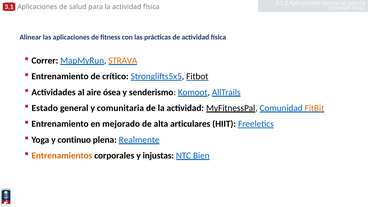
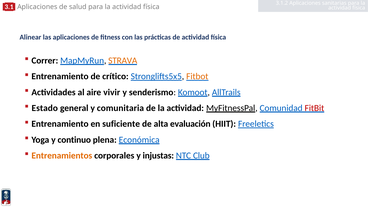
Fitbot colour: black -> orange
ósea: ósea -> vivir
FitBit colour: orange -> red
mejorado: mejorado -> suficiente
articulares: articulares -> evaluación
Realmente: Realmente -> Económica
Bien: Bien -> Club
